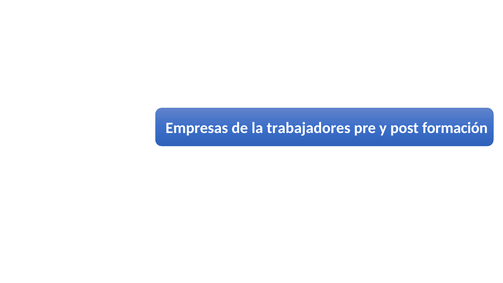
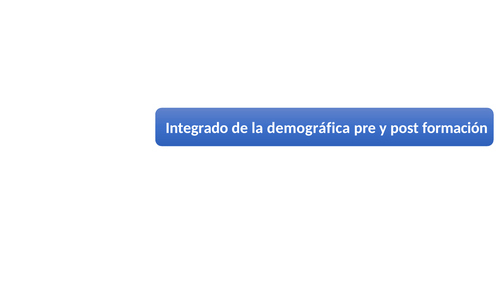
Empresas: Empresas -> Integrado
trabajadores: trabajadores -> demográfica
